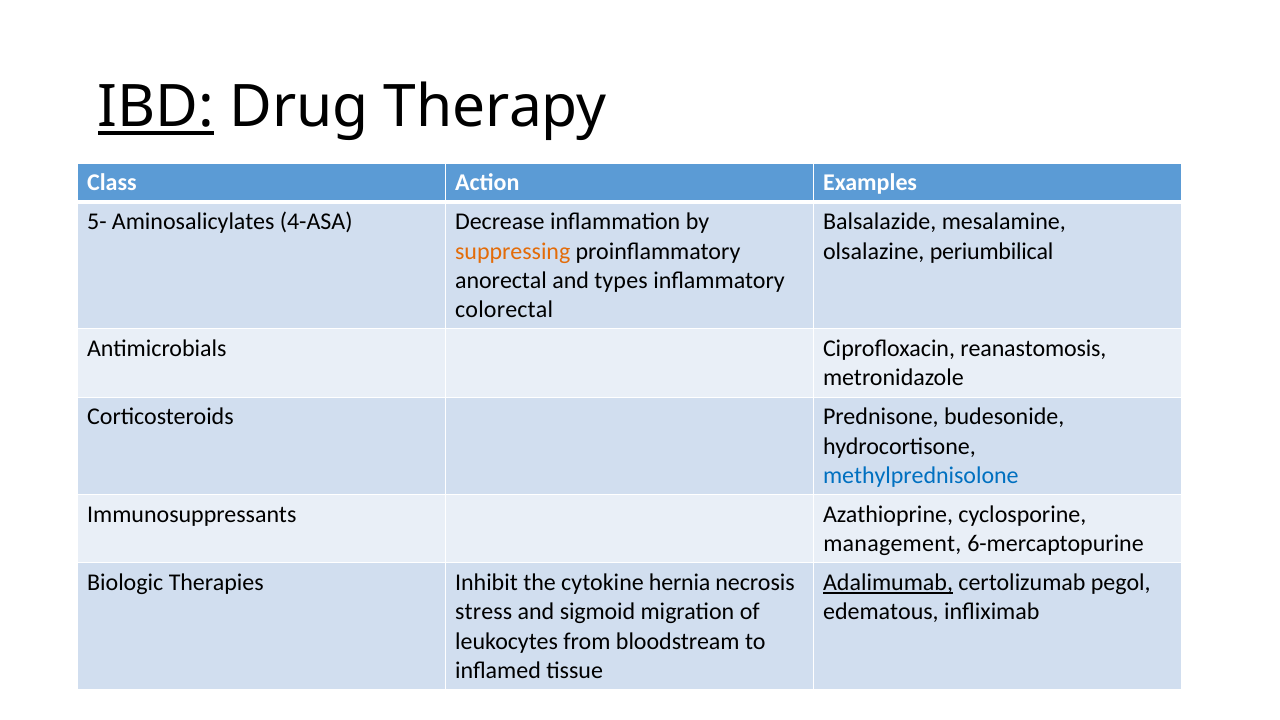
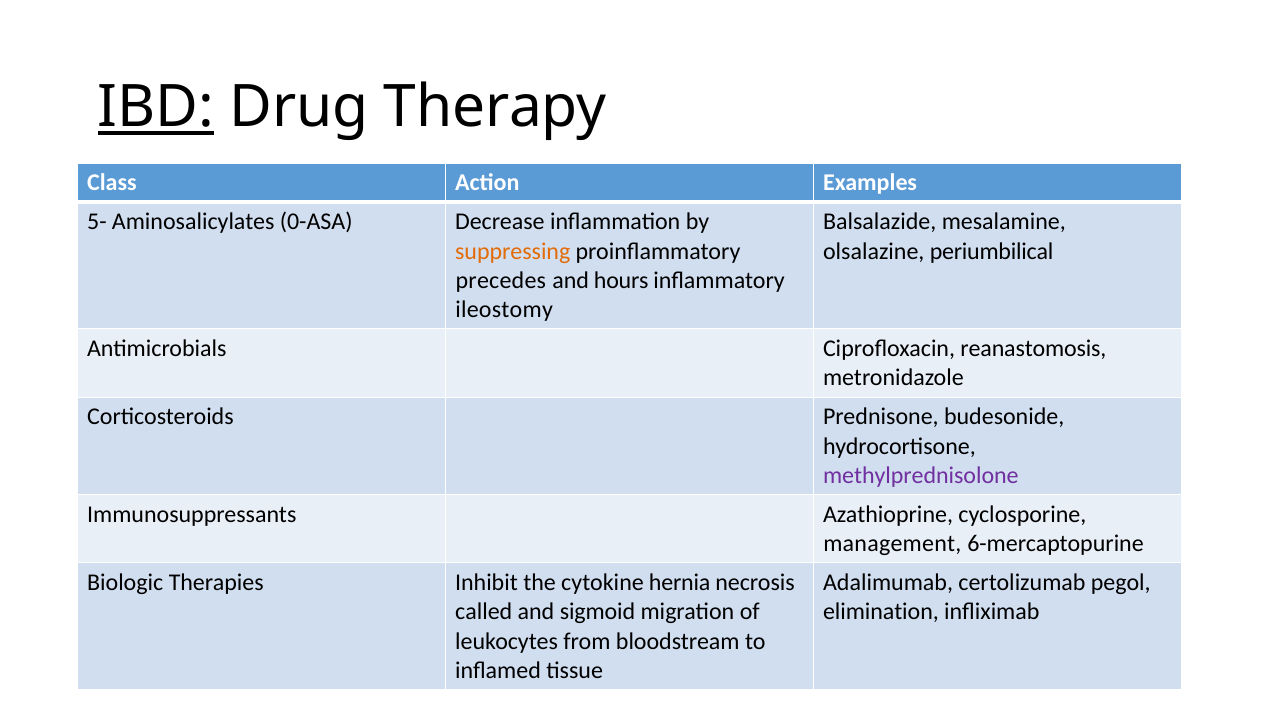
4-ASA: 4-ASA -> 0-ASA
anorectal: anorectal -> precedes
types: types -> hours
colorectal: colorectal -> ileostomy
methylprednisolone colour: blue -> purple
Adalimumab underline: present -> none
stress: stress -> called
edematous: edematous -> elimination
